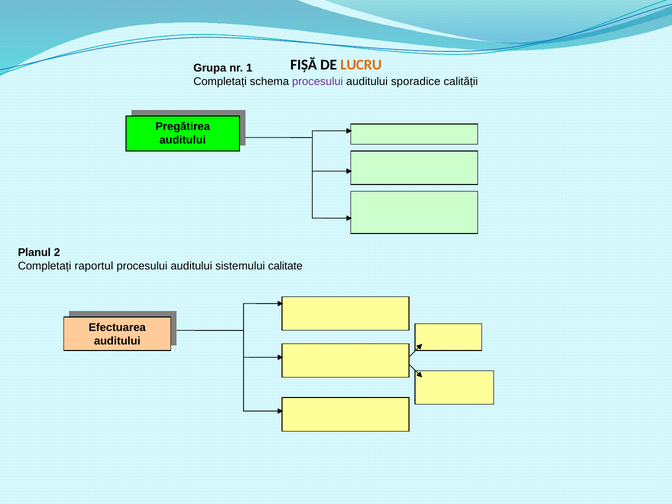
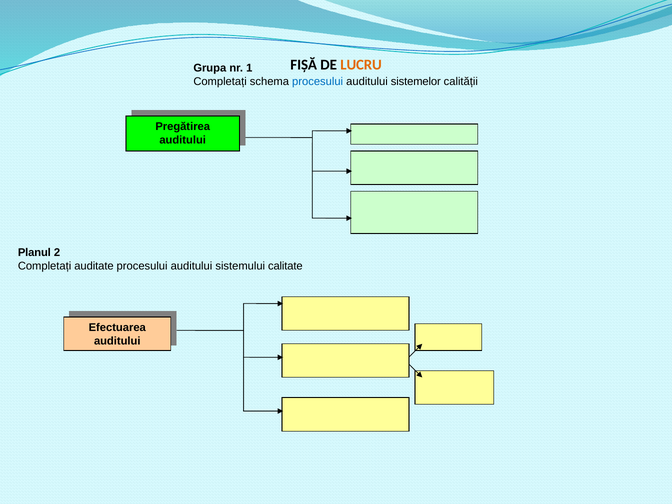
procesului at (318, 81) colour: purple -> blue
sporadice: sporadice -> sistemelor
raportul: raportul -> auditate
